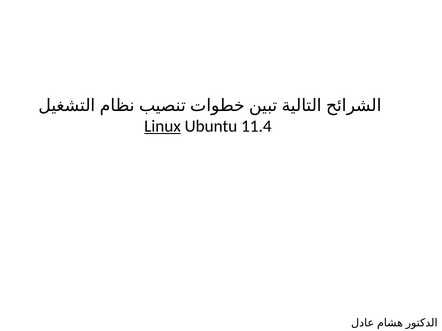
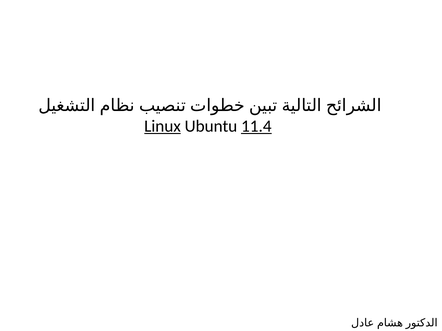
11.4 underline: none -> present
